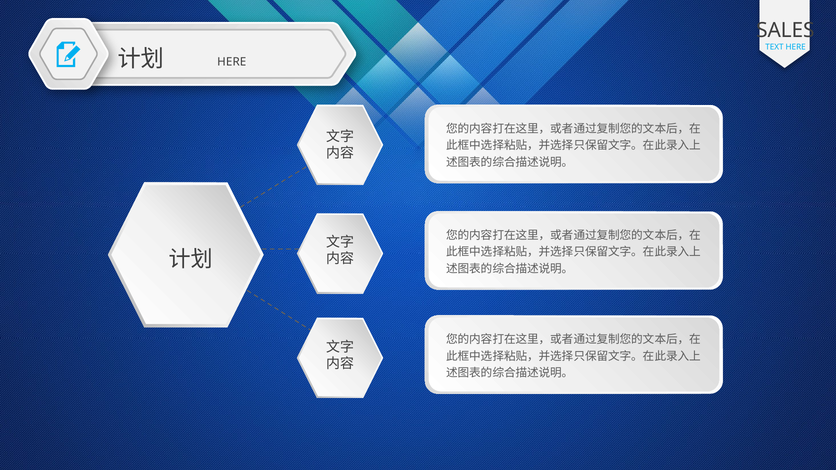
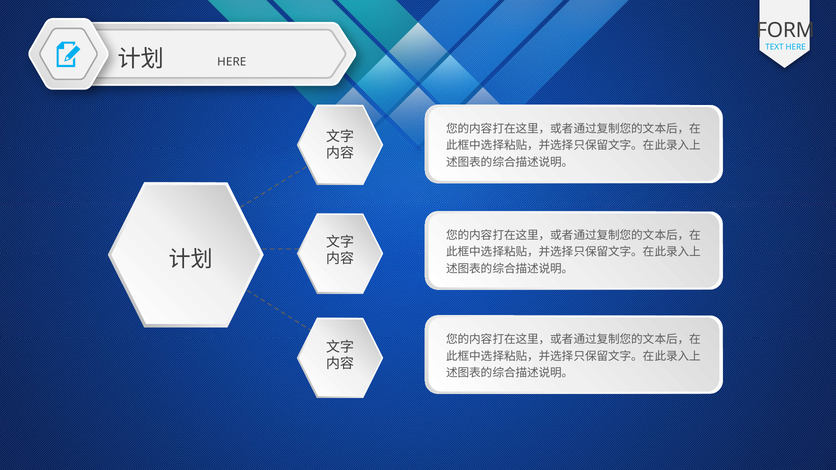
SALES: SALES -> FORM
